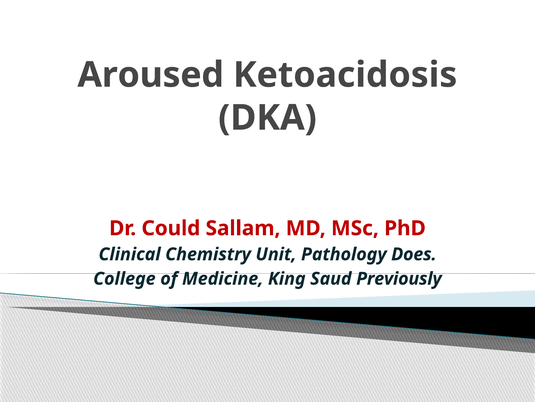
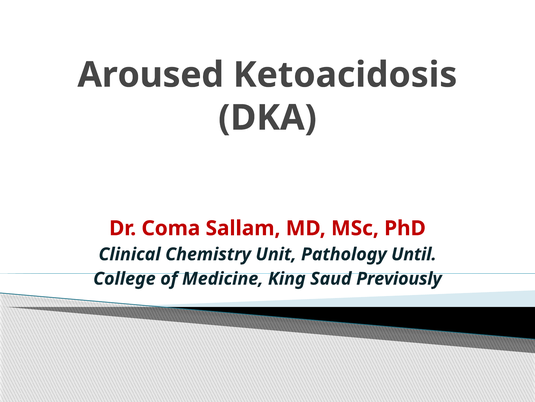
Could: Could -> Coma
Does: Does -> Until
